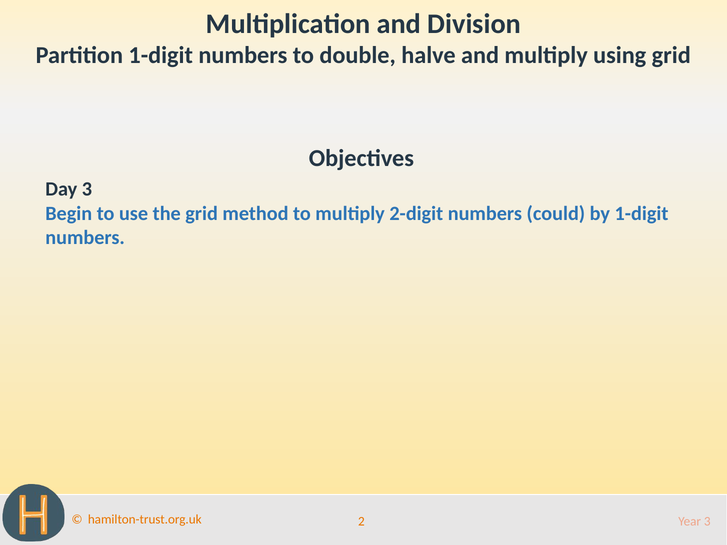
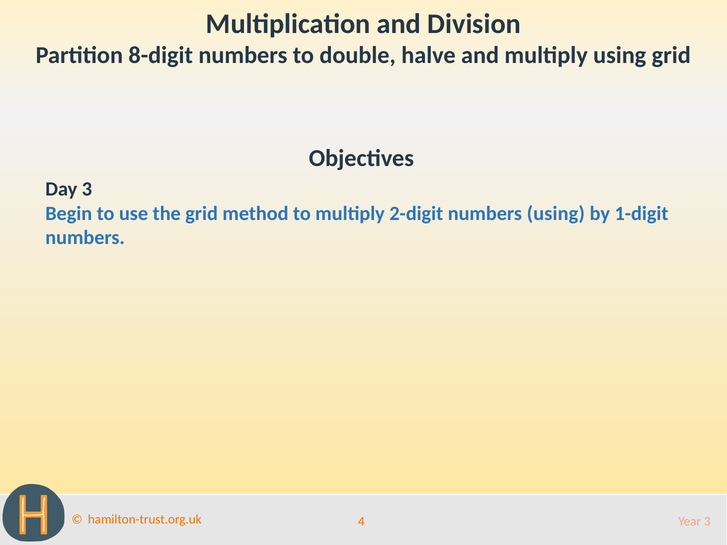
Partition 1-digit: 1-digit -> 8-digit
numbers could: could -> using
2: 2 -> 4
